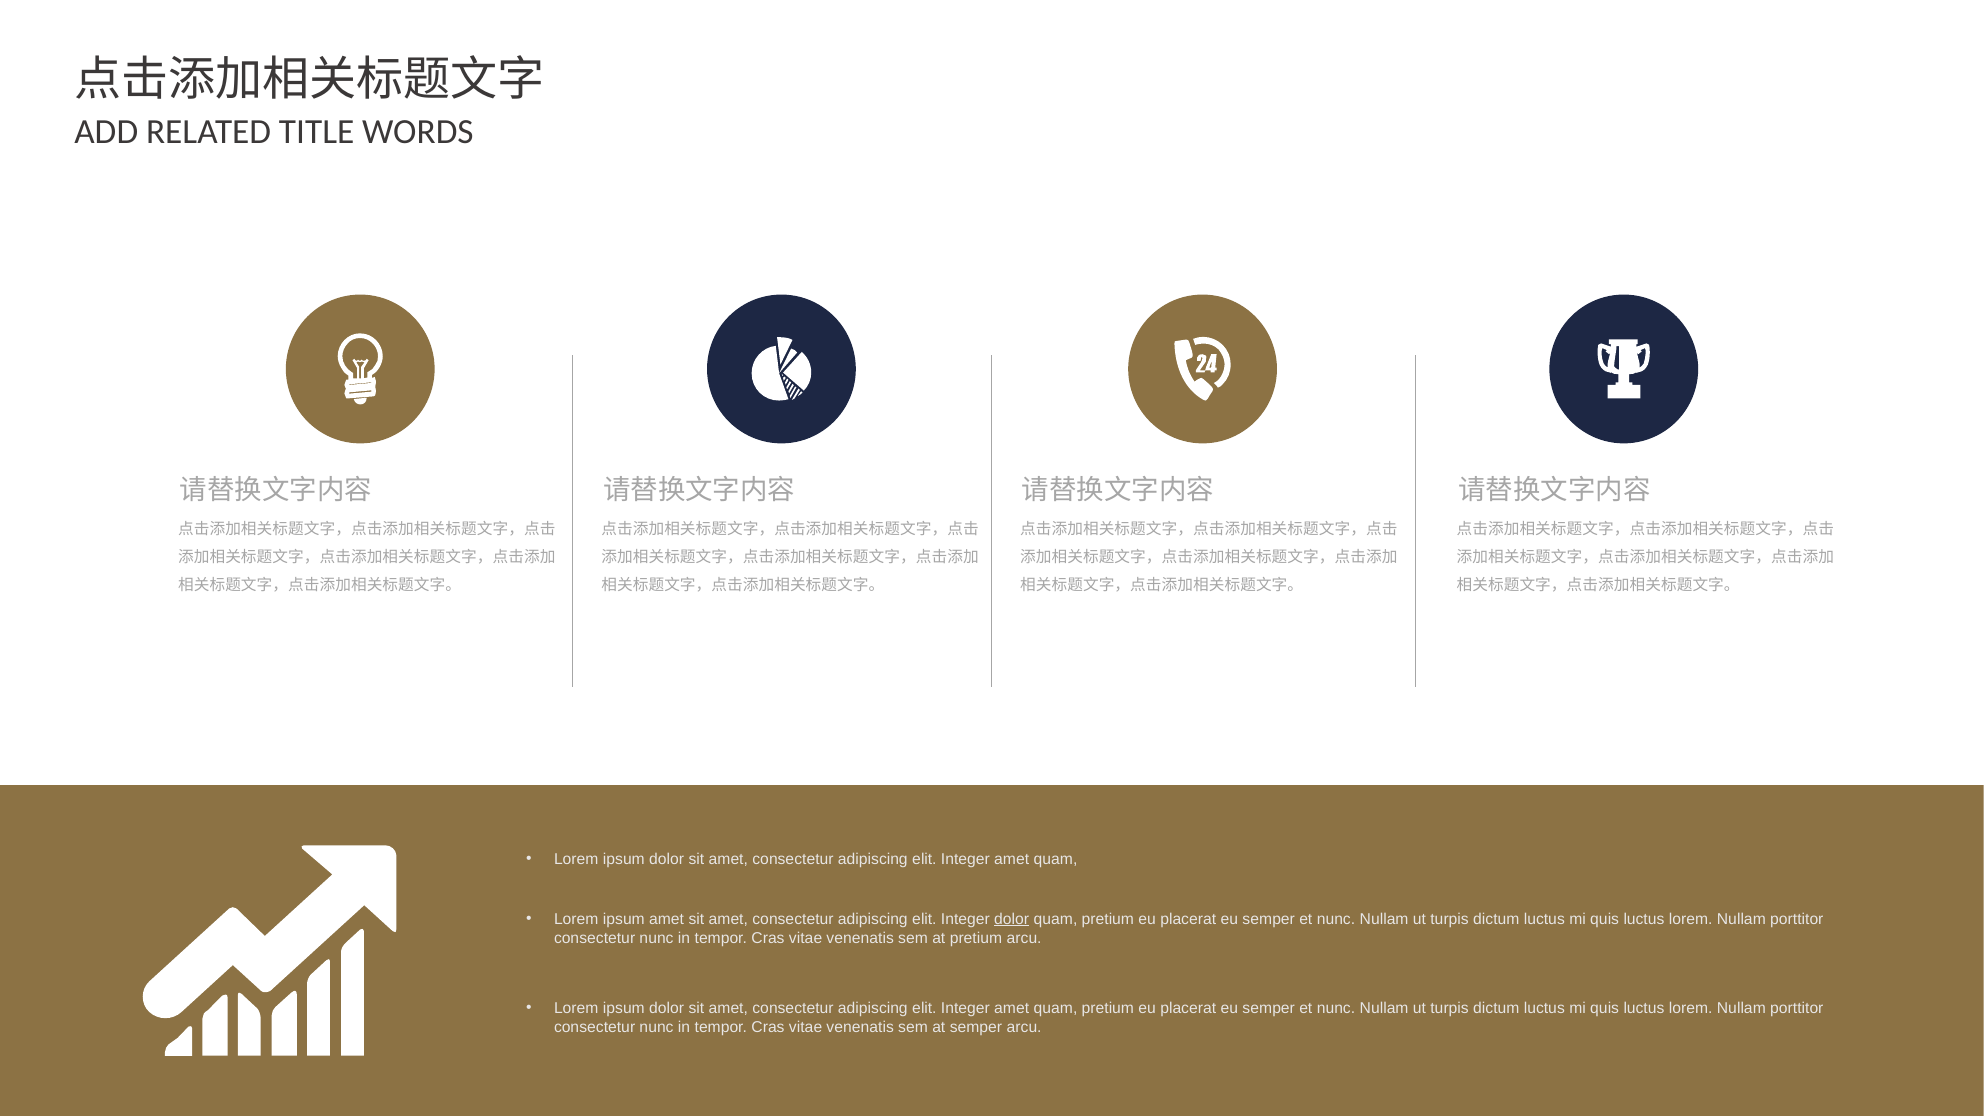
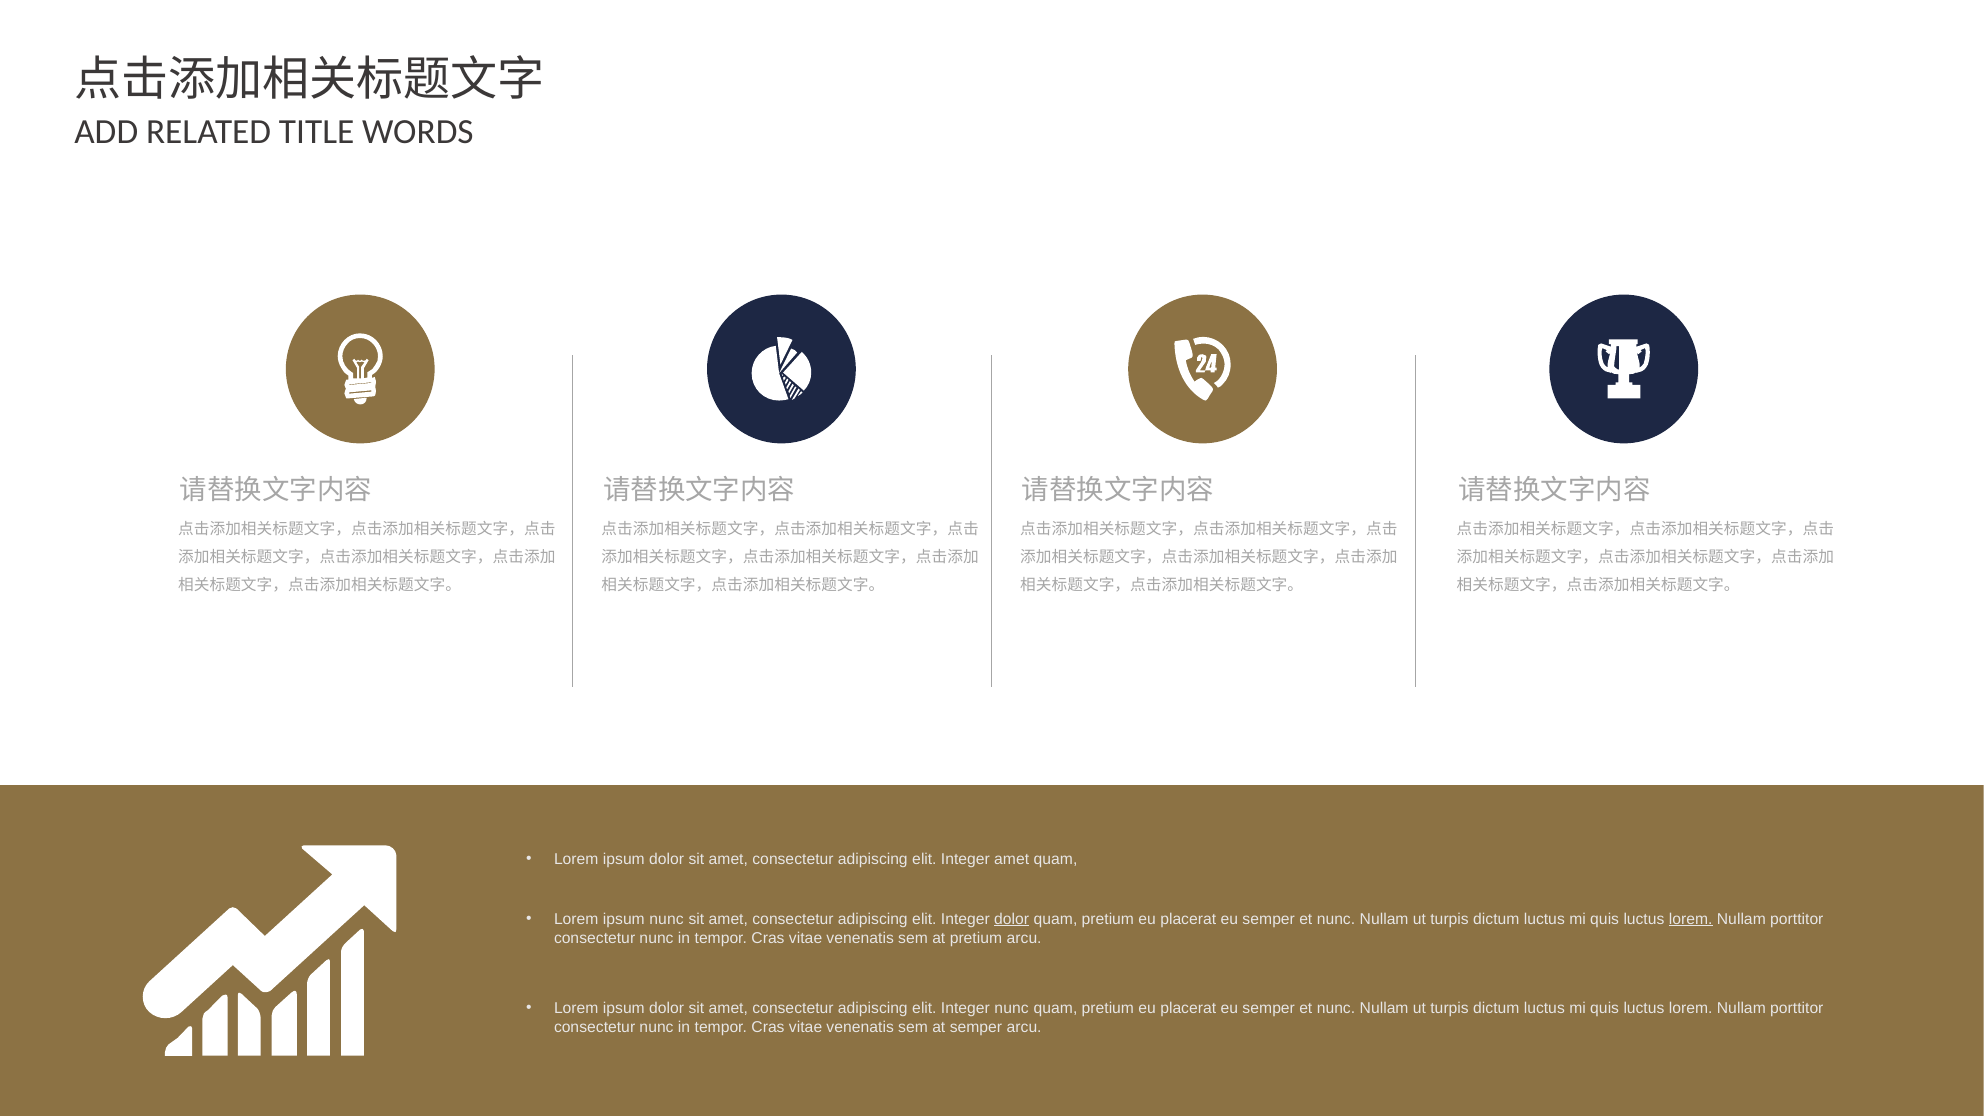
ipsum amet: amet -> nunc
lorem at (1691, 919) underline: none -> present
amet at (1012, 1008): amet -> nunc
